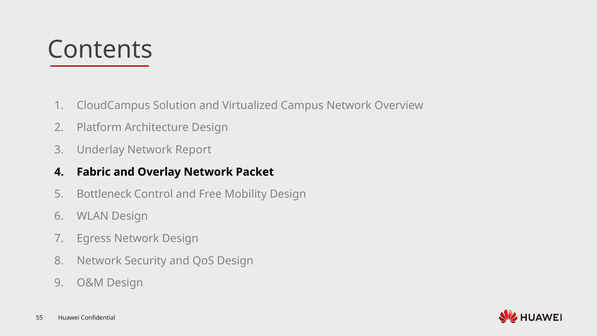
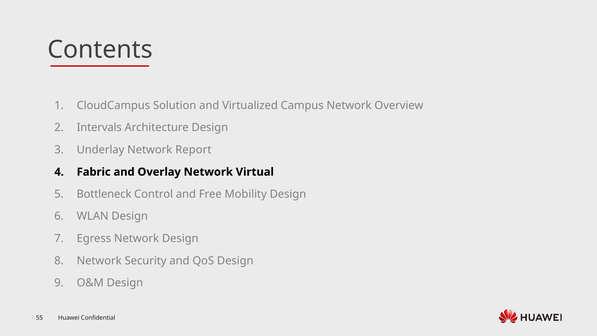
Platform: Platform -> Intervals
Packet: Packet -> Virtual
